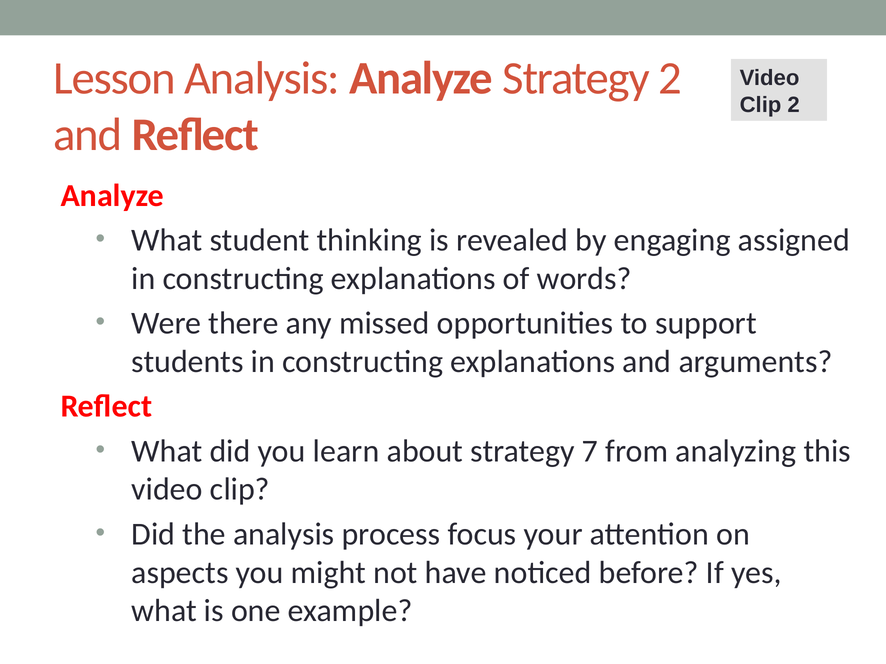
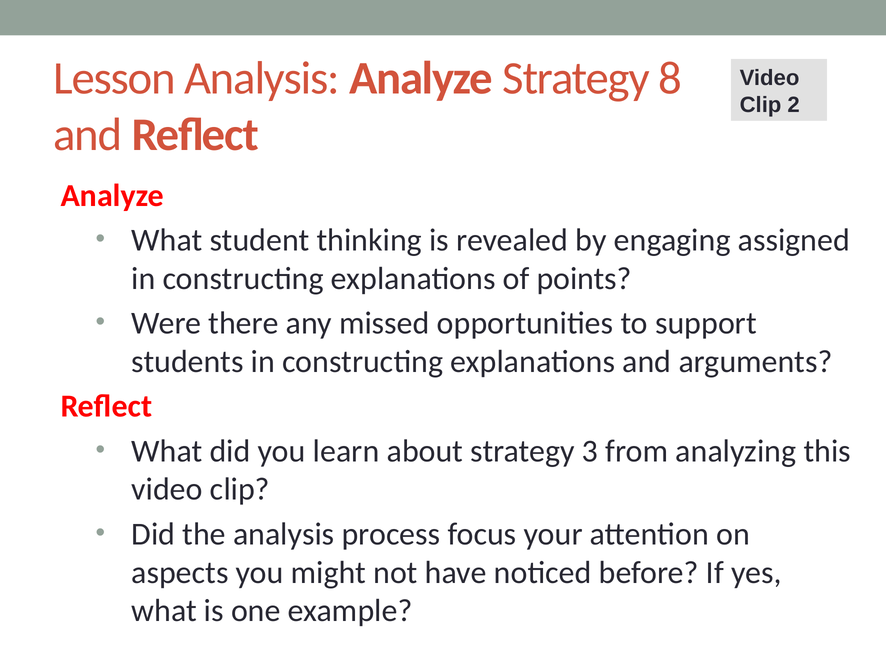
Strategy 2: 2 -> 8
words: words -> points
7: 7 -> 3
